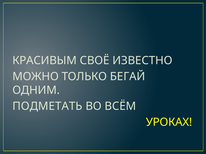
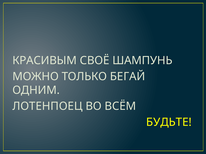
ИЗВЕСТНО: ИЗВЕСТНО -> ШАМПУНЬ
ПОДМЕТАТЬ: ПОДМЕТАТЬ -> ЛОТЕНПОЕЦ
УРОКАХ: УРОКАХ -> БУДЬТЕ
